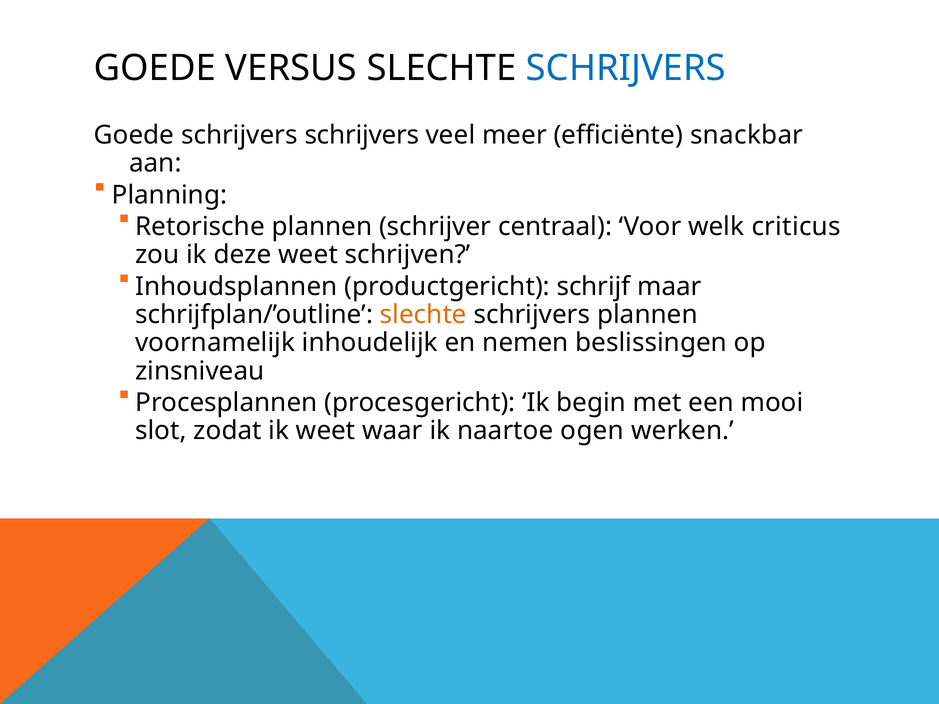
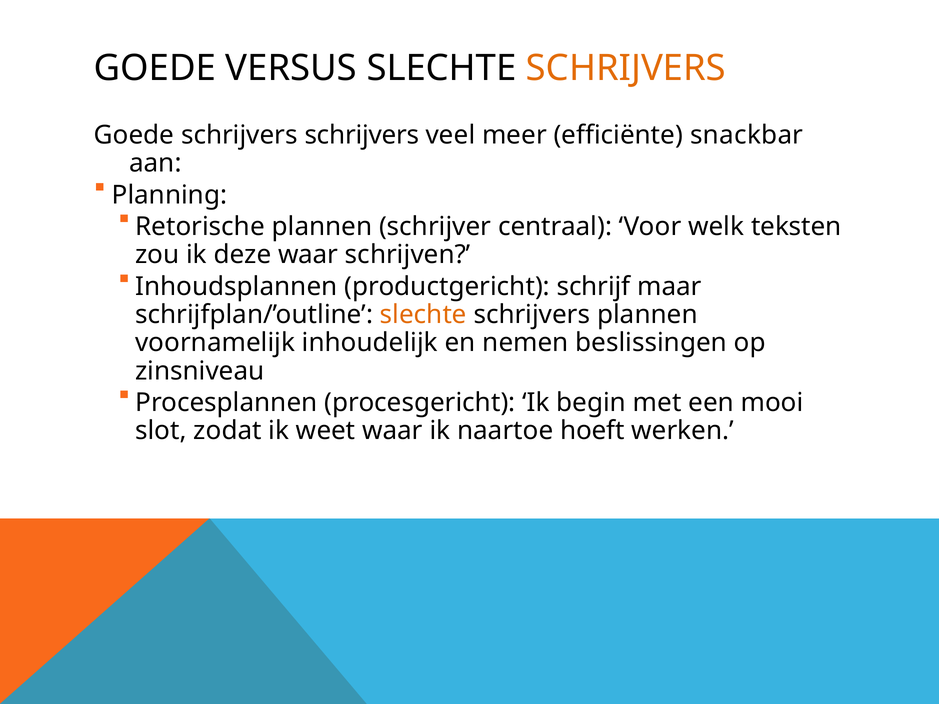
SCHRIJVERS at (626, 68) colour: blue -> orange
criticus: criticus -> teksten
deze weet: weet -> waar
ogen: ogen -> hoeft
